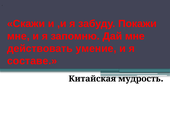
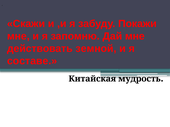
умение: умение -> земной
